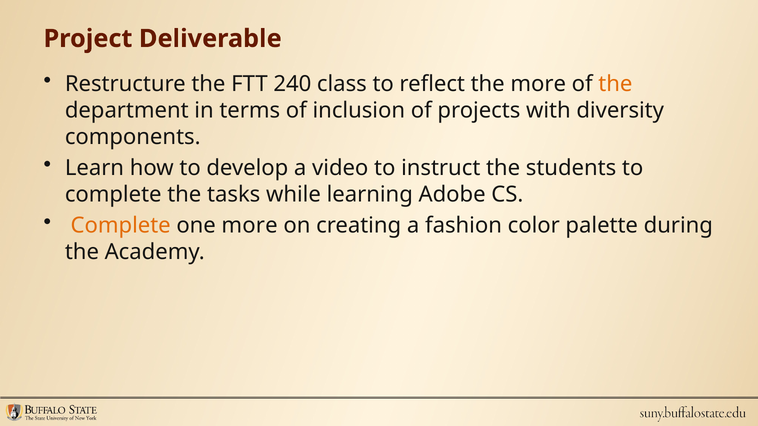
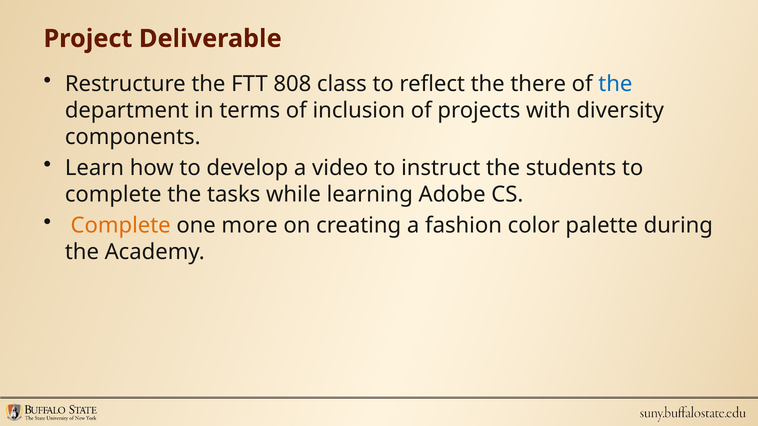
240: 240 -> 808
the more: more -> there
the at (615, 84) colour: orange -> blue
